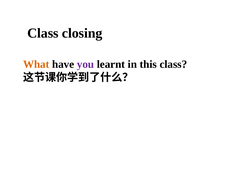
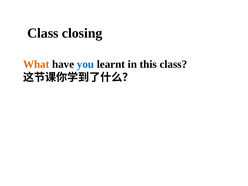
you colour: purple -> blue
